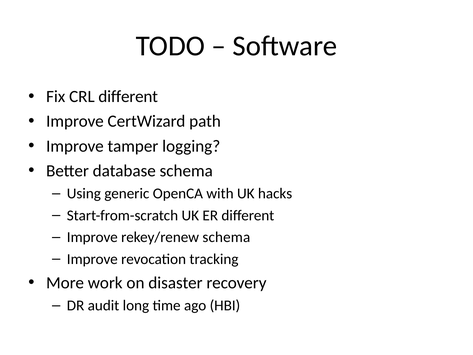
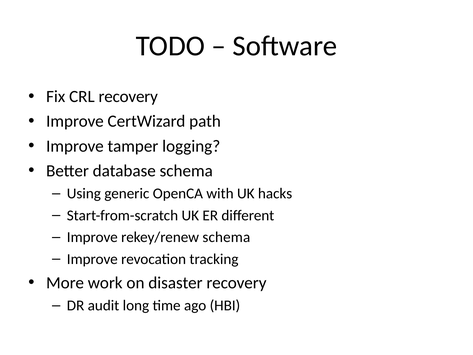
CRL different: different -> recovery
